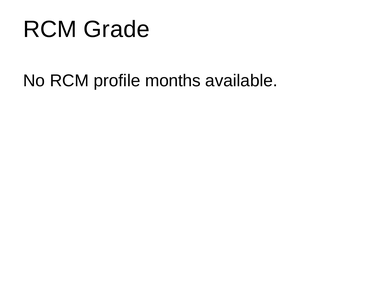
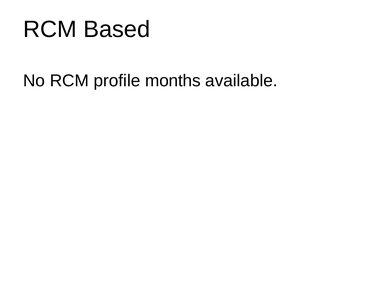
Grade: Grade -> Based
